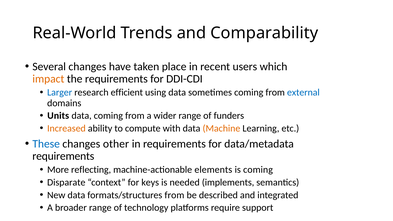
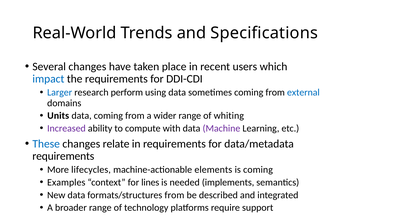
Comparability: Comparability -> Specifications
impact colour: orange -> blue
efficient: efficient -> perform
funders: funders -> whiting
Increased colour: orange -> purple
Machine colour: orange -> purple
other: other -> relate
reflecting: reflecting -> lifecycles
Disparate: Disparate -> Examples
keys: keys -> lines
